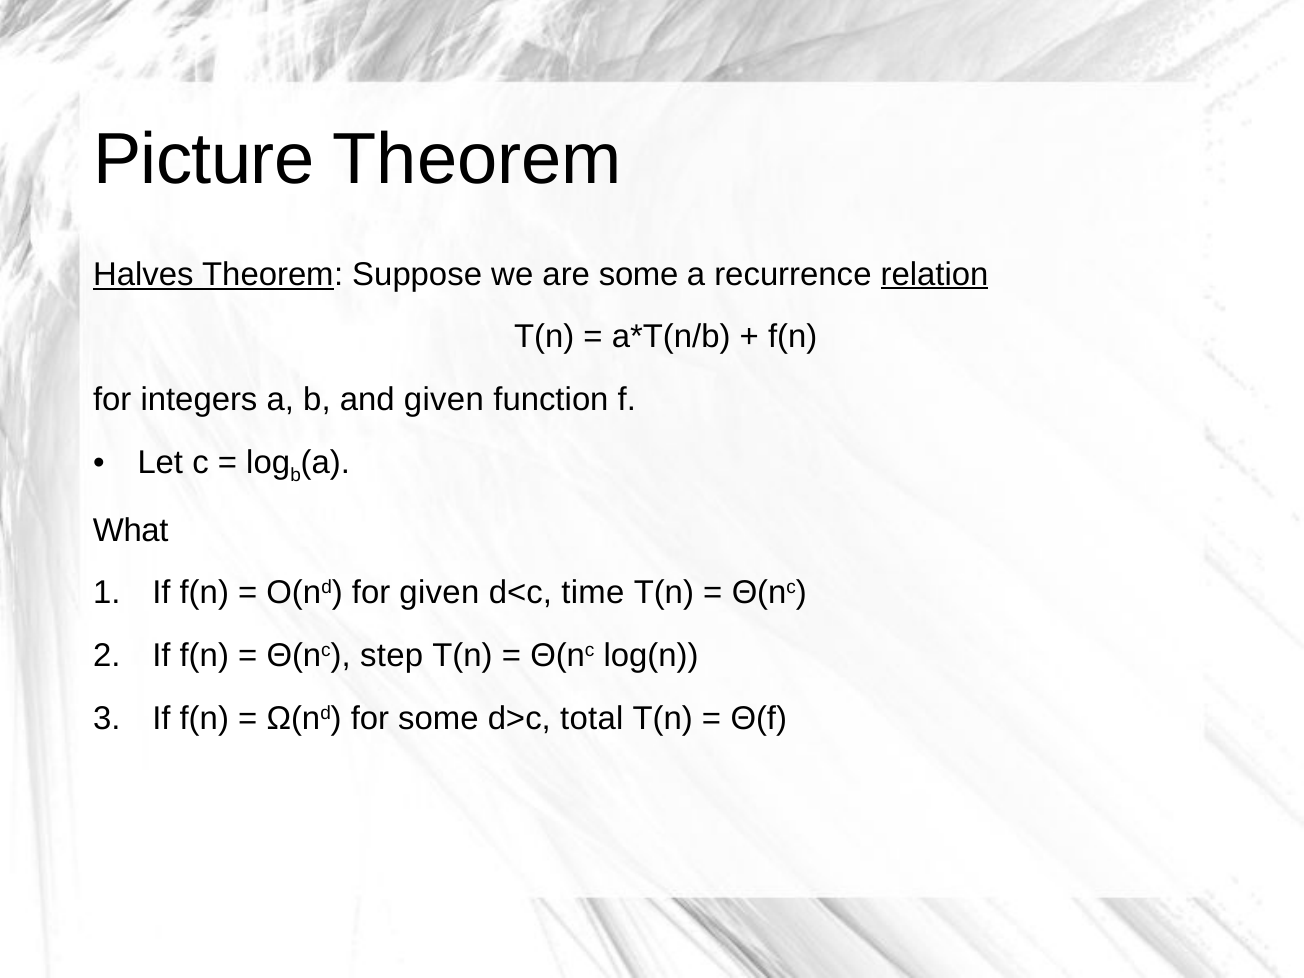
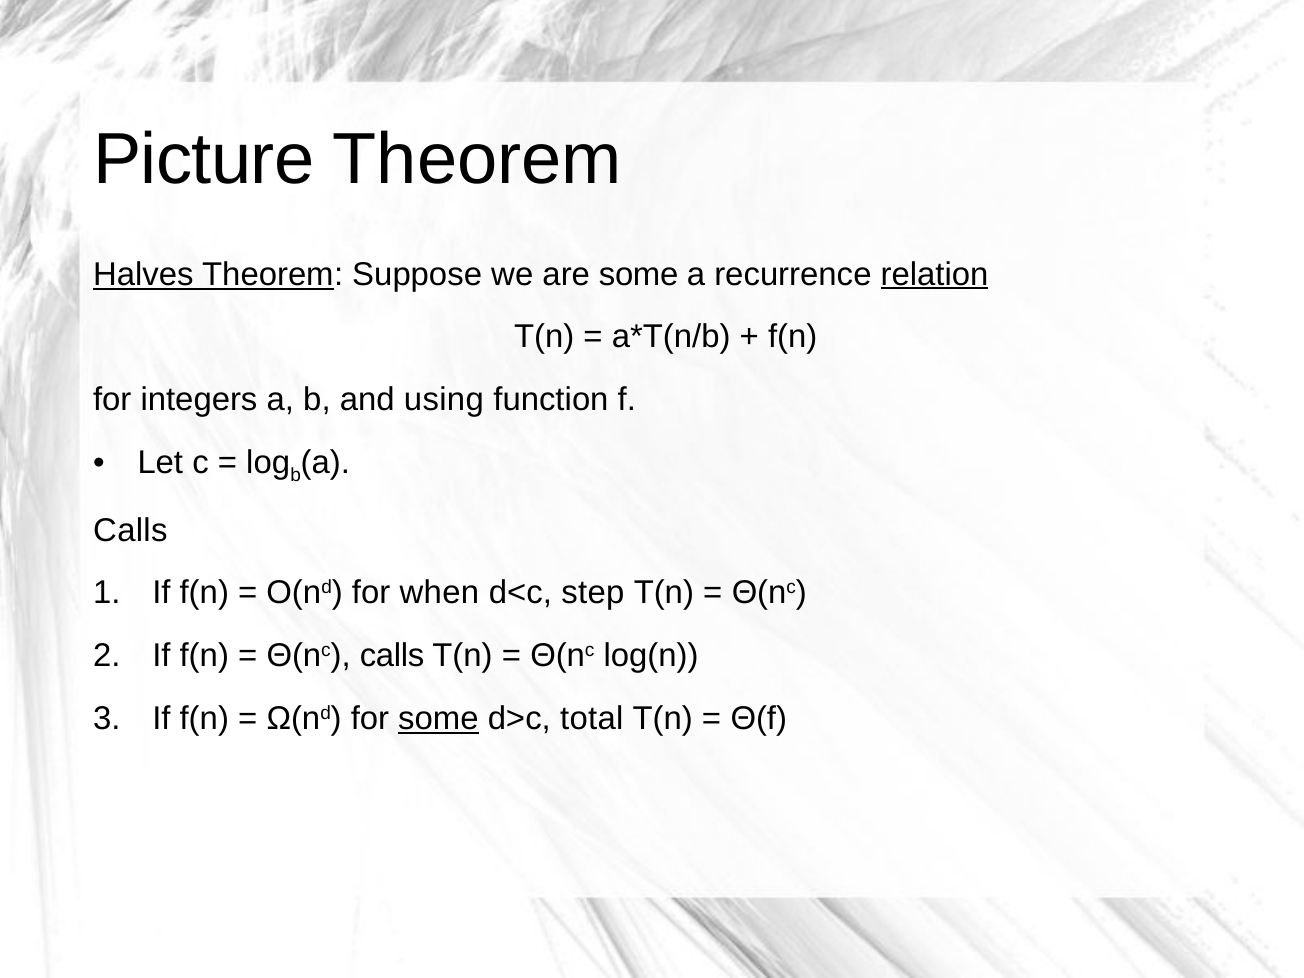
and given: given -> using
What at (131, 530): What -> Calls
for given: given -> when
time: time -> step
Θ(nc step: step -> calls
some at (438, 718) underline: none -> present
